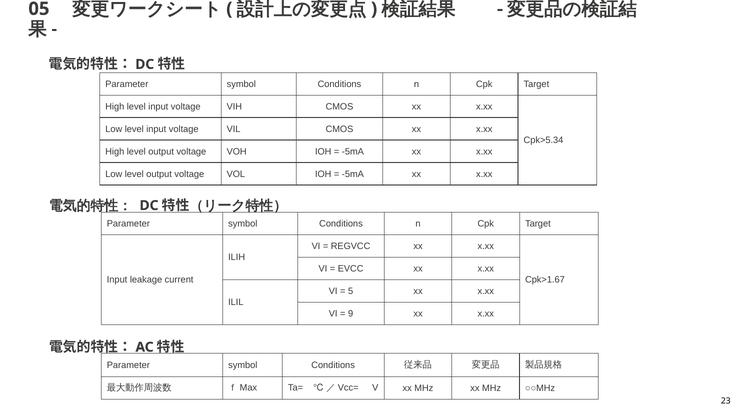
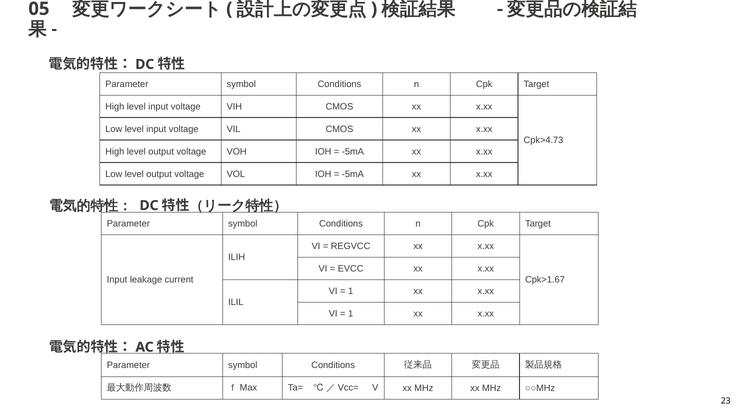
Cpk>5.34: Cpk>5.34 -> Cpk>4.73
5 at (351, 291): 5 -> 1
9 at (351, 313): 9 -> 1
